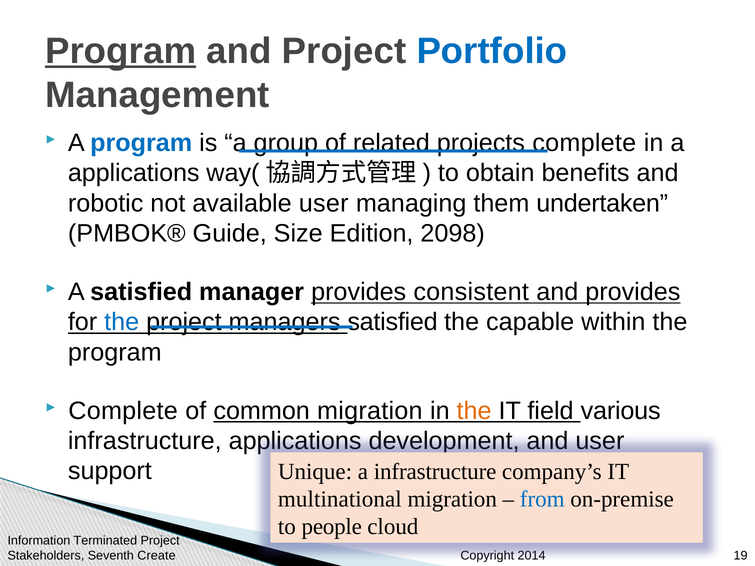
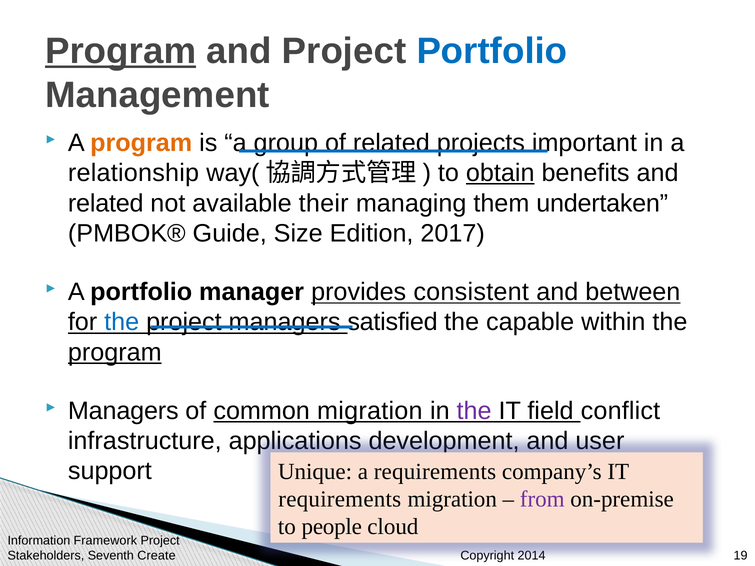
program at (141, 143) colour: blue -> orange
complete at (584, 143): complete -> important
applications at (134, 173): applications -> relationship
obtain underline: none -> present
robotic at (106, 203): robotic -> related
available user: user -> their
2098: 2098 -> 2017
A satisfied: satisfied -> portfolio
and provides: provides -> between
program at (115, 352) underline: none -> present
Complete at (123, 411): Complete -> Managers
the at (474, 411) colour: orange -> purple
various: various -> conflict
a infrastructure: infrastructure -> requirements
multinational at (340, 499): multinational -> requirements
from colour: blue -> purple
Terminated: Terminated -> Framework
